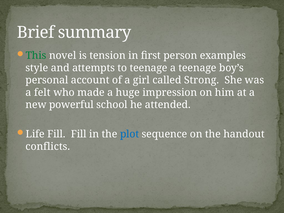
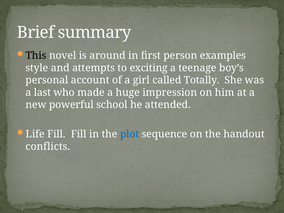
This colour: green -> black
tension: tension -> around
to teenage: teenage -> exciting
Strong: Strong -> Totally
felt: felt -> last
